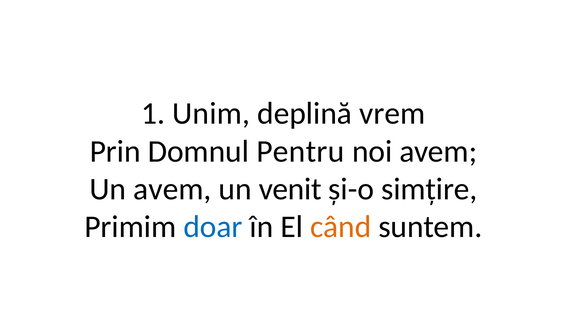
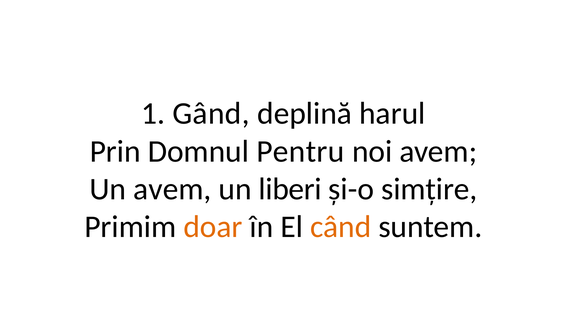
Unim: Unim -> Gând
vrem: vrem -> harul
venit: venit -> liberi
doar colour: blue -> orange
